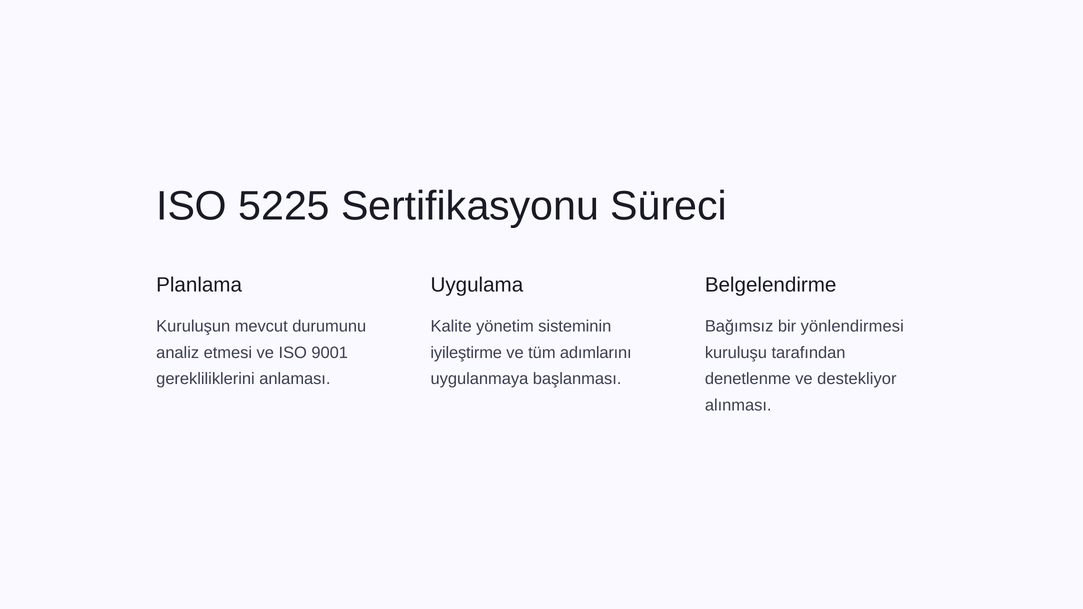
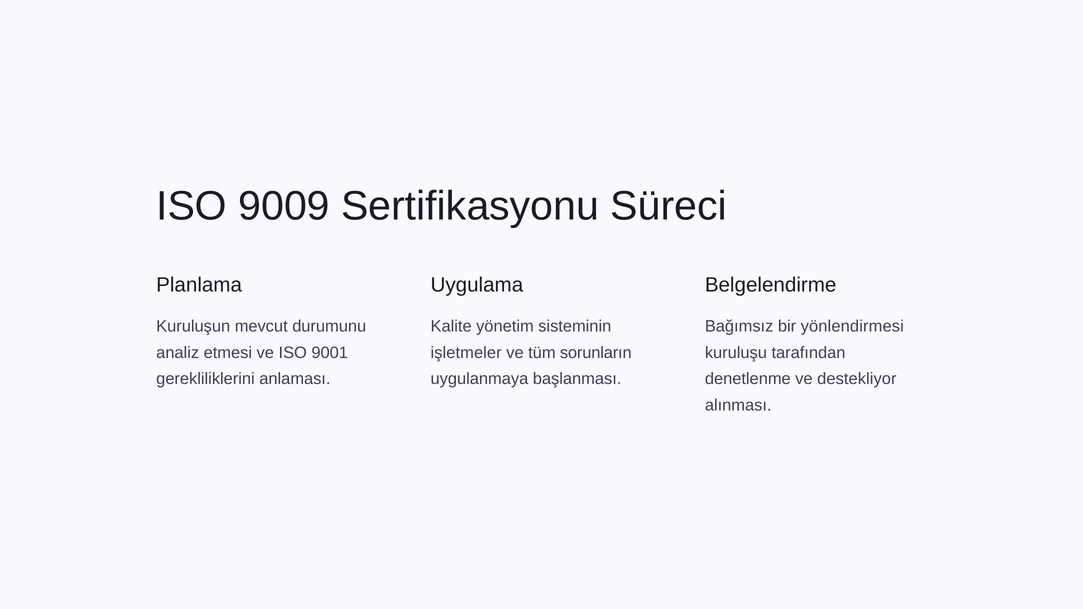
5225: 5225 -> 9009
iyileştirme: iyileştirme -> işletmeler
adımlarını: adımlarını -> sorunların
